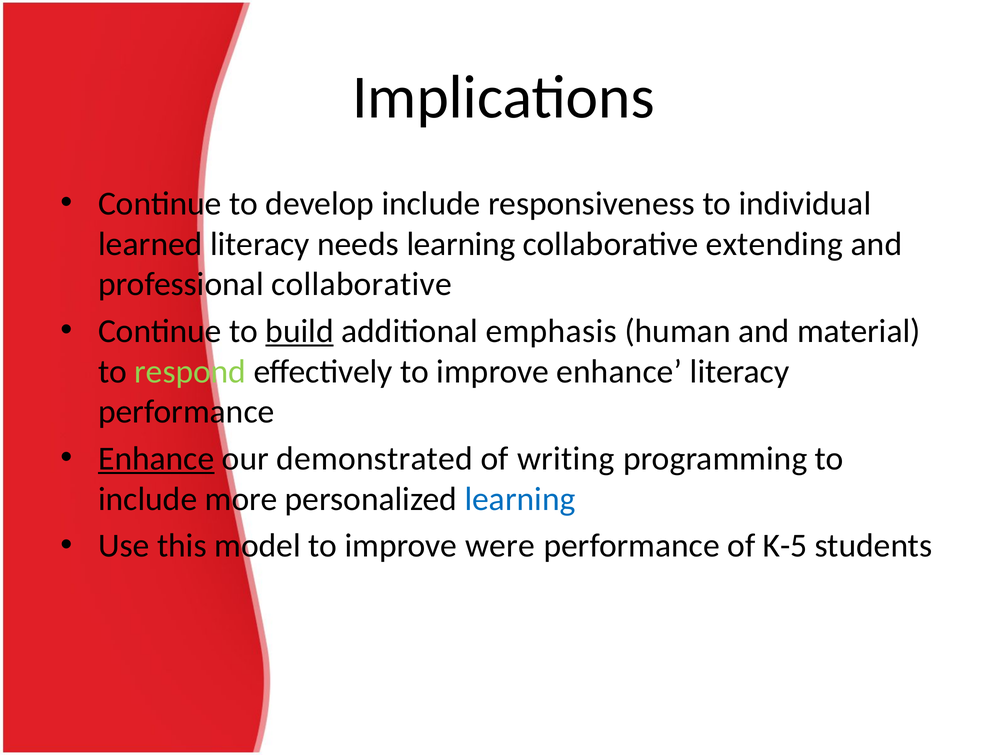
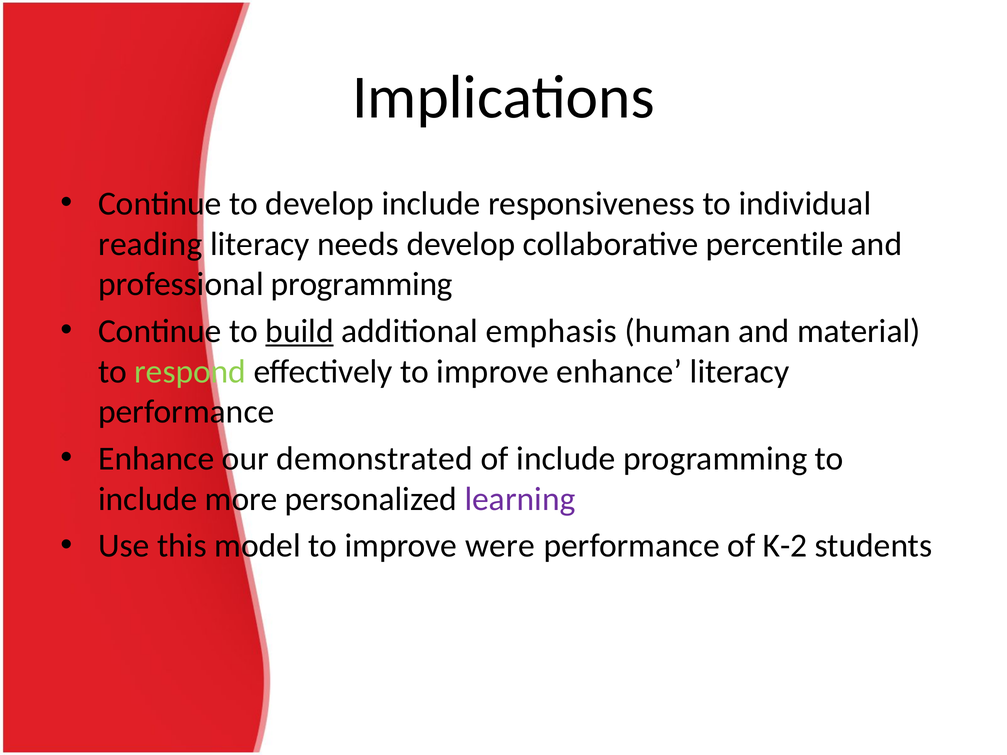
learned: learned -> reading
needs learning: learning -> develop
extending: extending -> percentile
professional collaborative: collaborative -> programming
Enhance at (156, 459) underline: present -> none
of writing: writing -> include
learning at (520, 499) colour: blue -> purple
K-5: K-5 -> K-2
